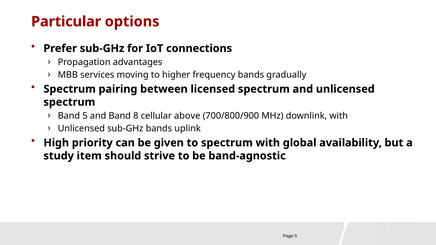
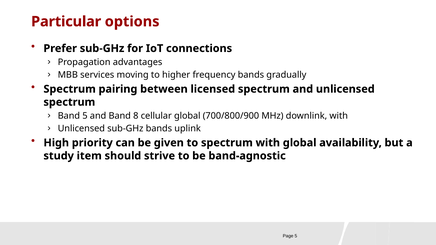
cellular above: above -> global
